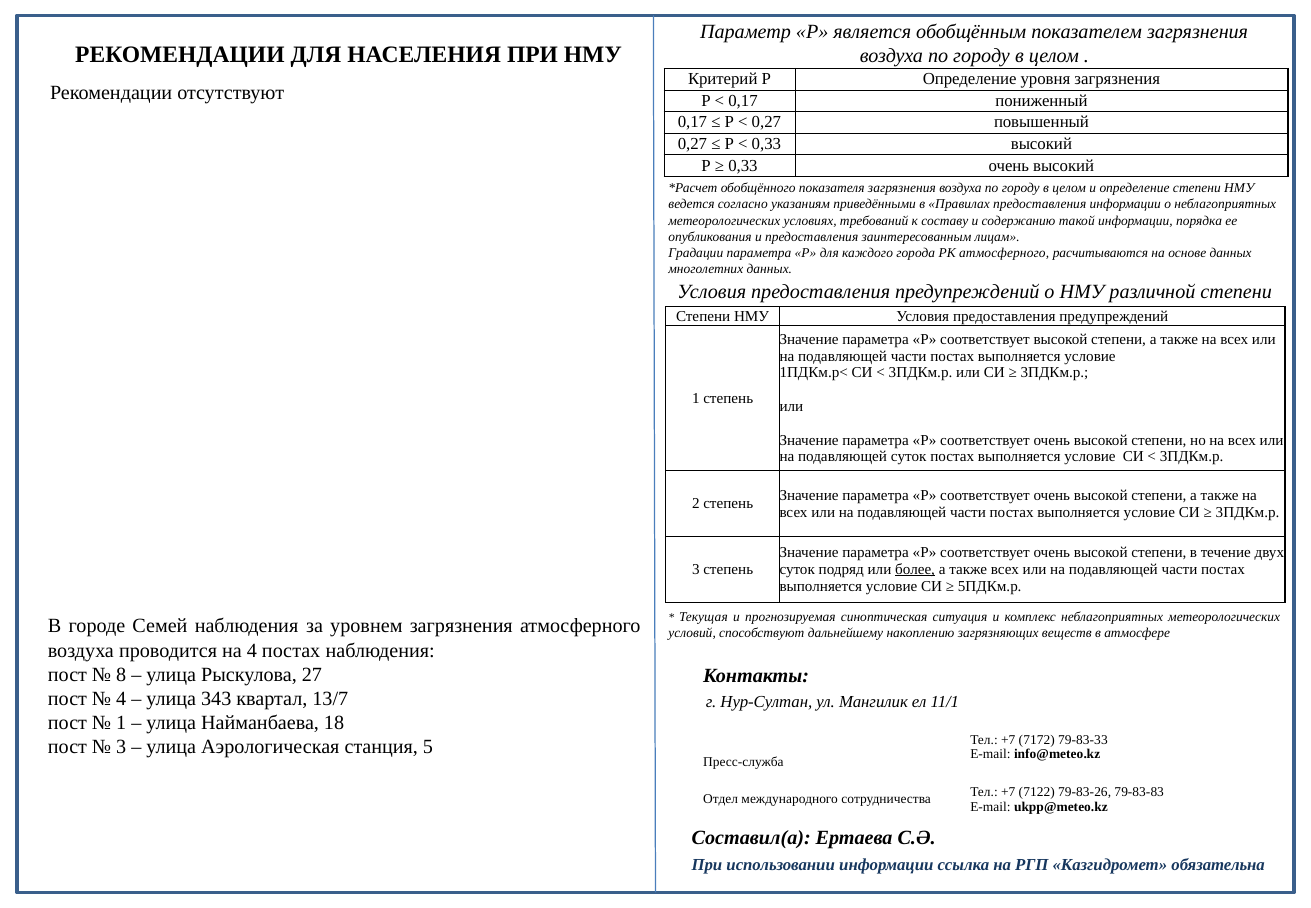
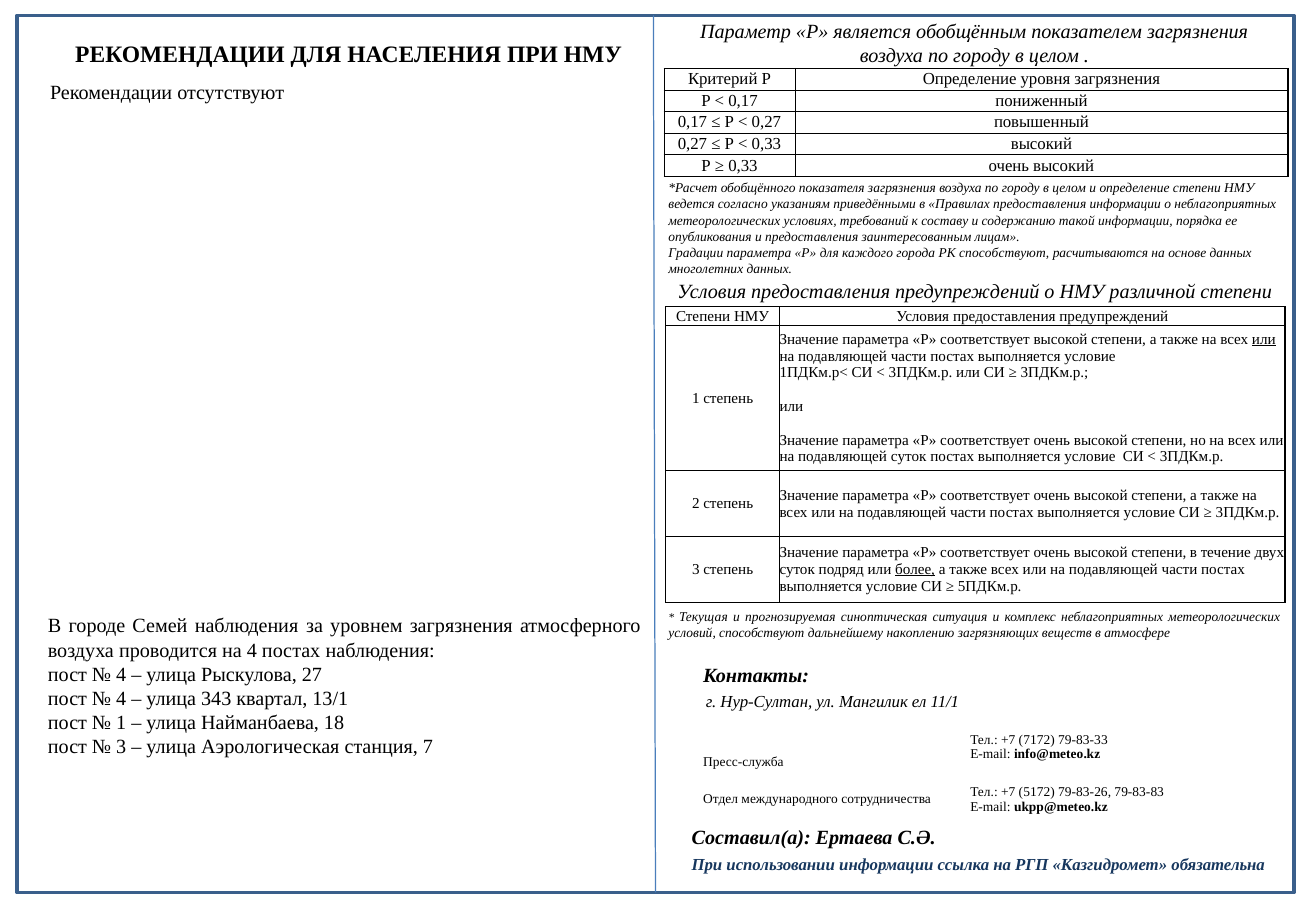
РК атмосферного: атмосферного -> способствуют
или at (1264, 339) underline: none -> present
8 at (121, 674): 8 -> 4
13/7: 13/7 -> 13/1
5: 5 -> 7
7122: 7122 -> 5172
